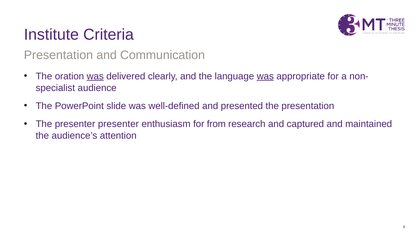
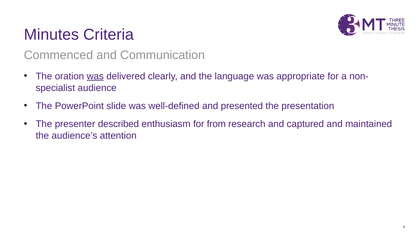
Institute: Institute -> Minutes
Presentation at (58, 55): Presentation -> Commenced
was at (265, 76) underline: present -> none
presenter presenter: presenter -> described
